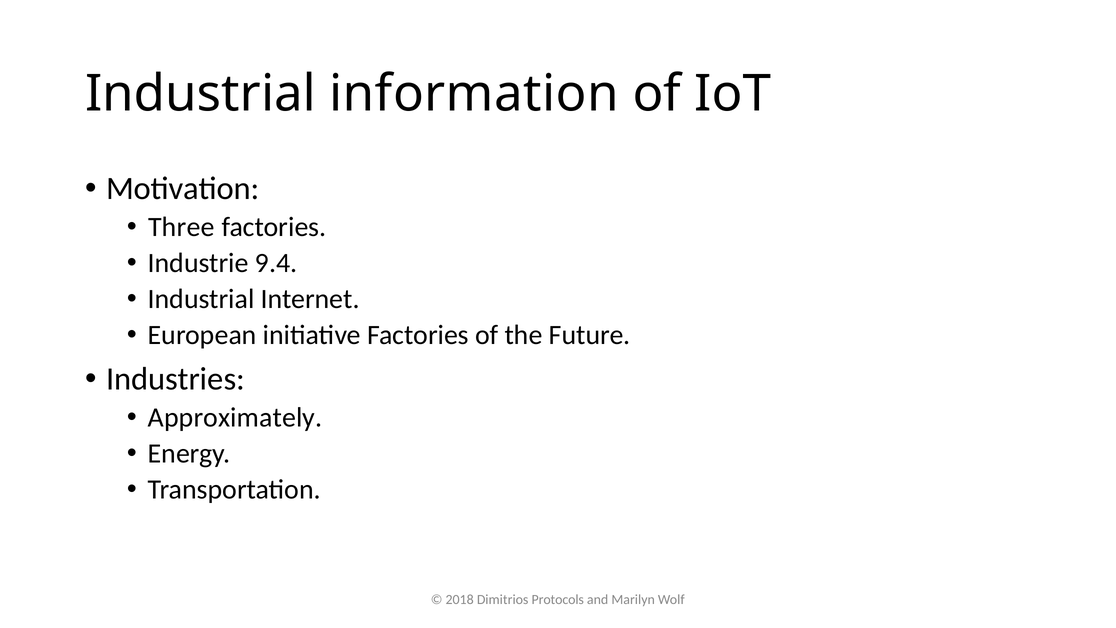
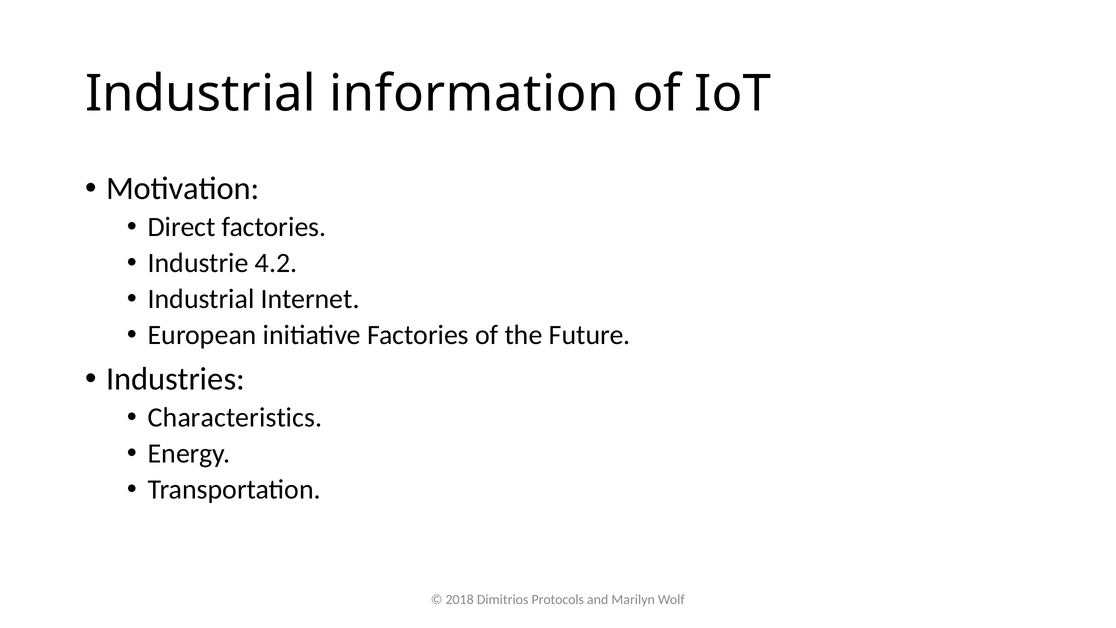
Three: Three -> Direct
9.4: 9.4 -> 4.2
Approximately: Approximately -> Characteristics
